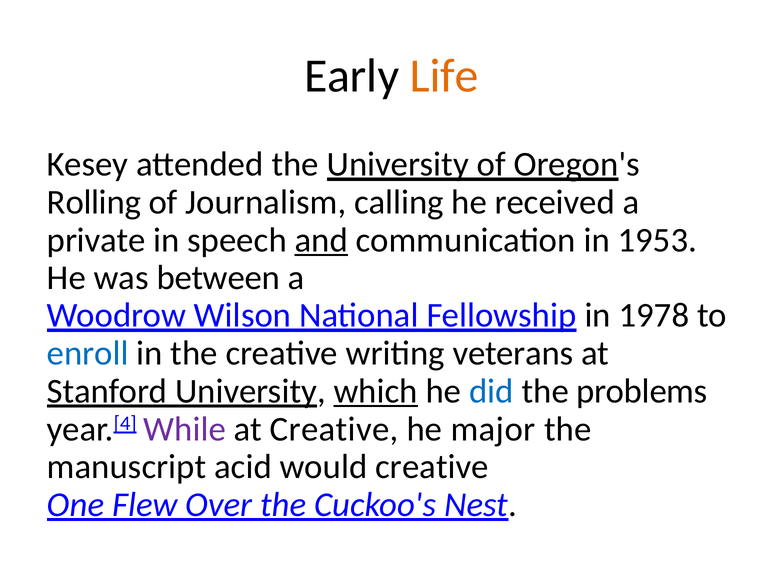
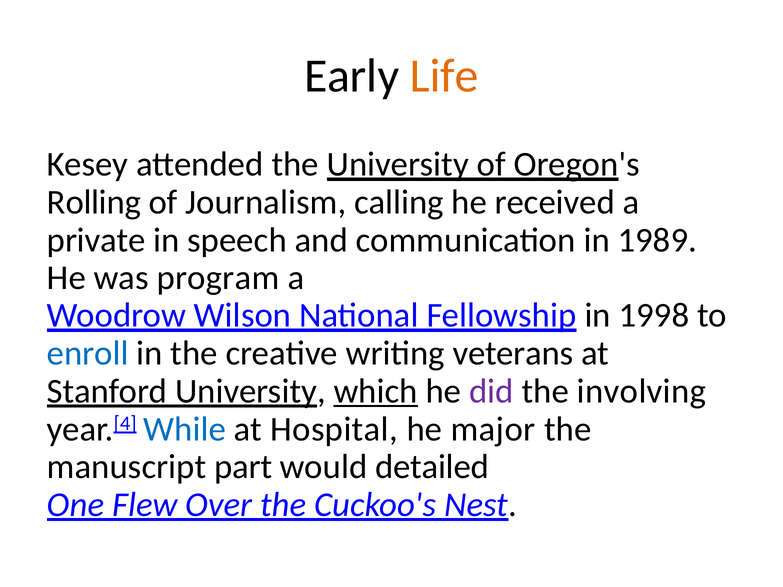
and underline: present -> none
1953: 1953 -> 1989
between: between -> program
1978: 1978 -> 1998
did colour: blue -> purple
problems: problems -> involving
While colour: purple -> blue
at Creative: Creative -> Hospital
acid: acid -> part
would creative: creative -> detailed
